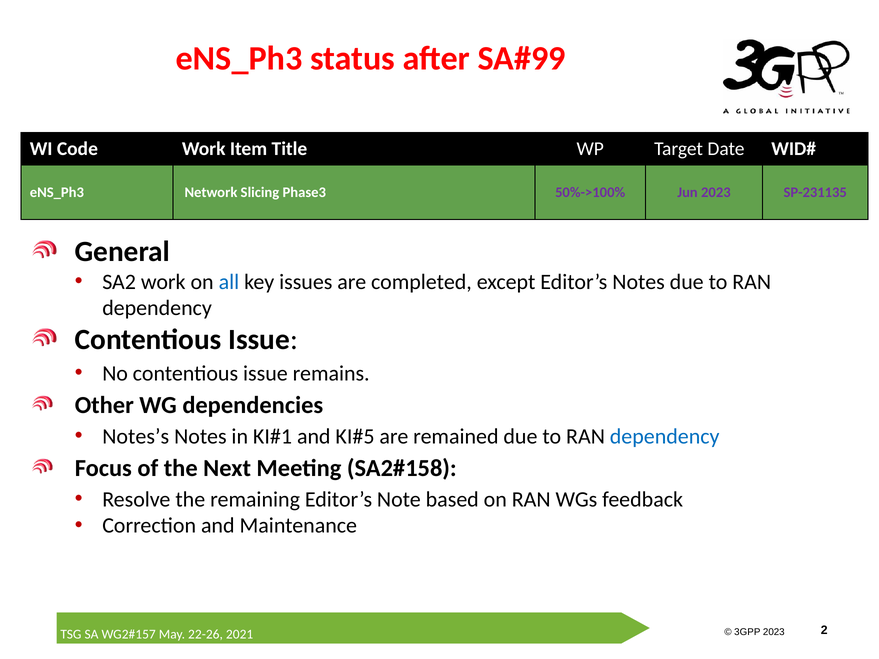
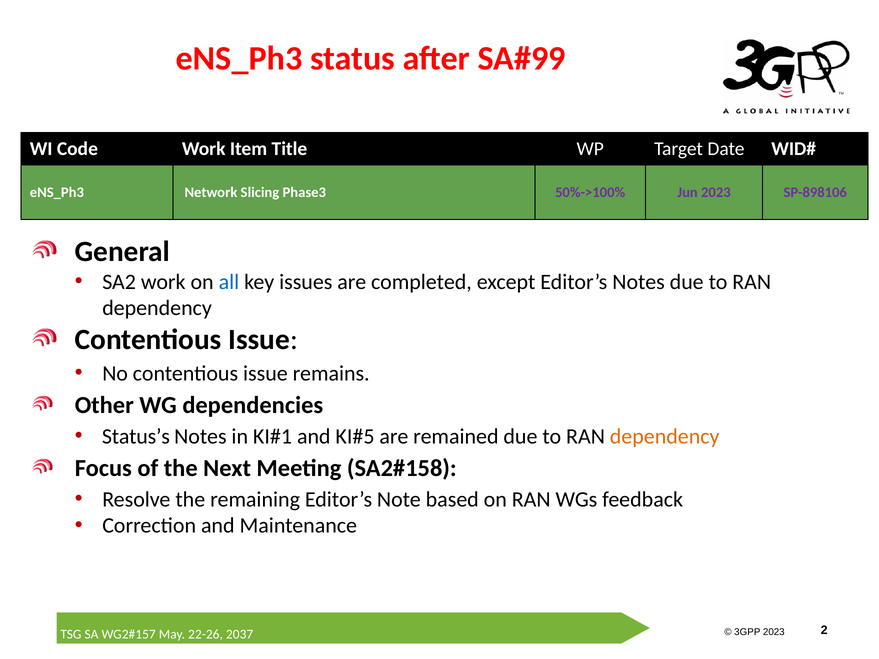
SP-231135: SP-231135 -> SP-898106
Notes’s: Notes’s -> Status’s
dependency at (665, 437) colour: blue -> orange
2021: 2021 -> 2037
